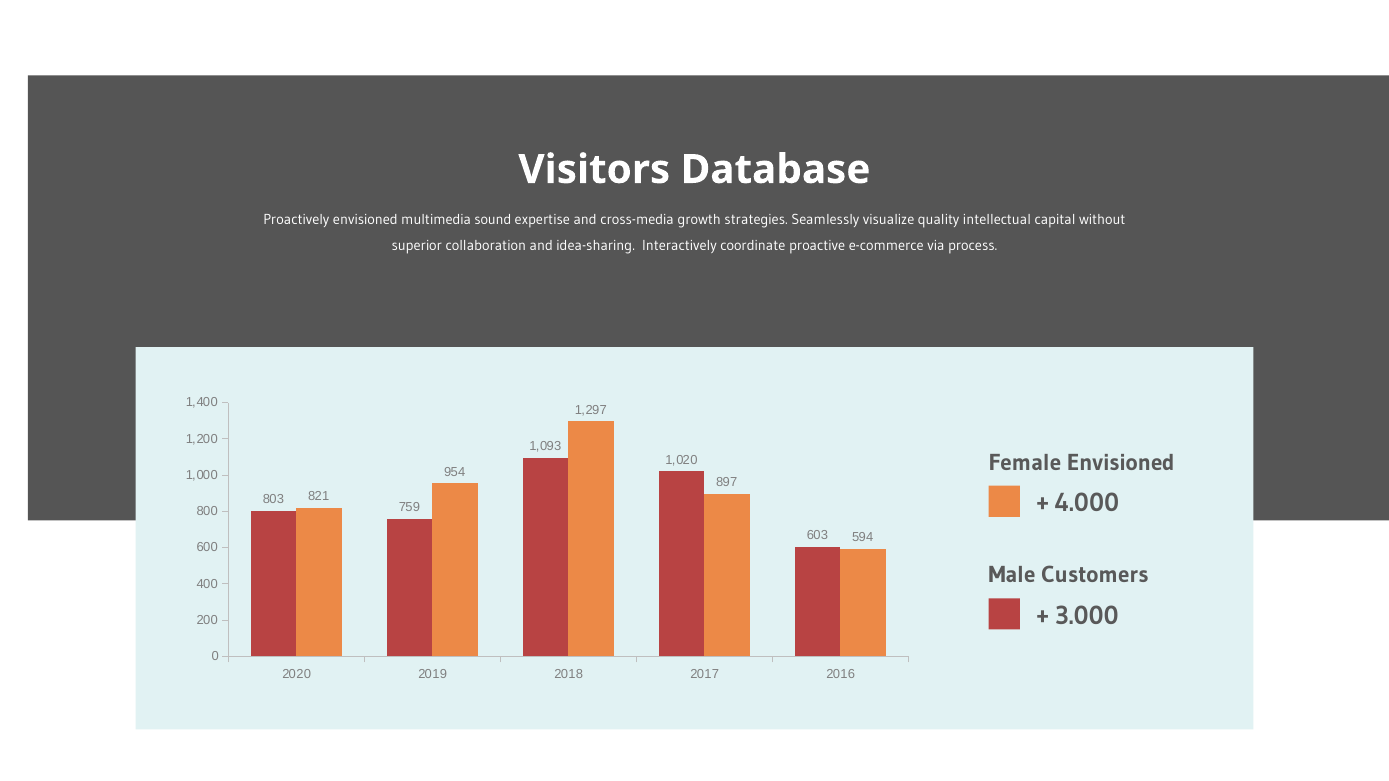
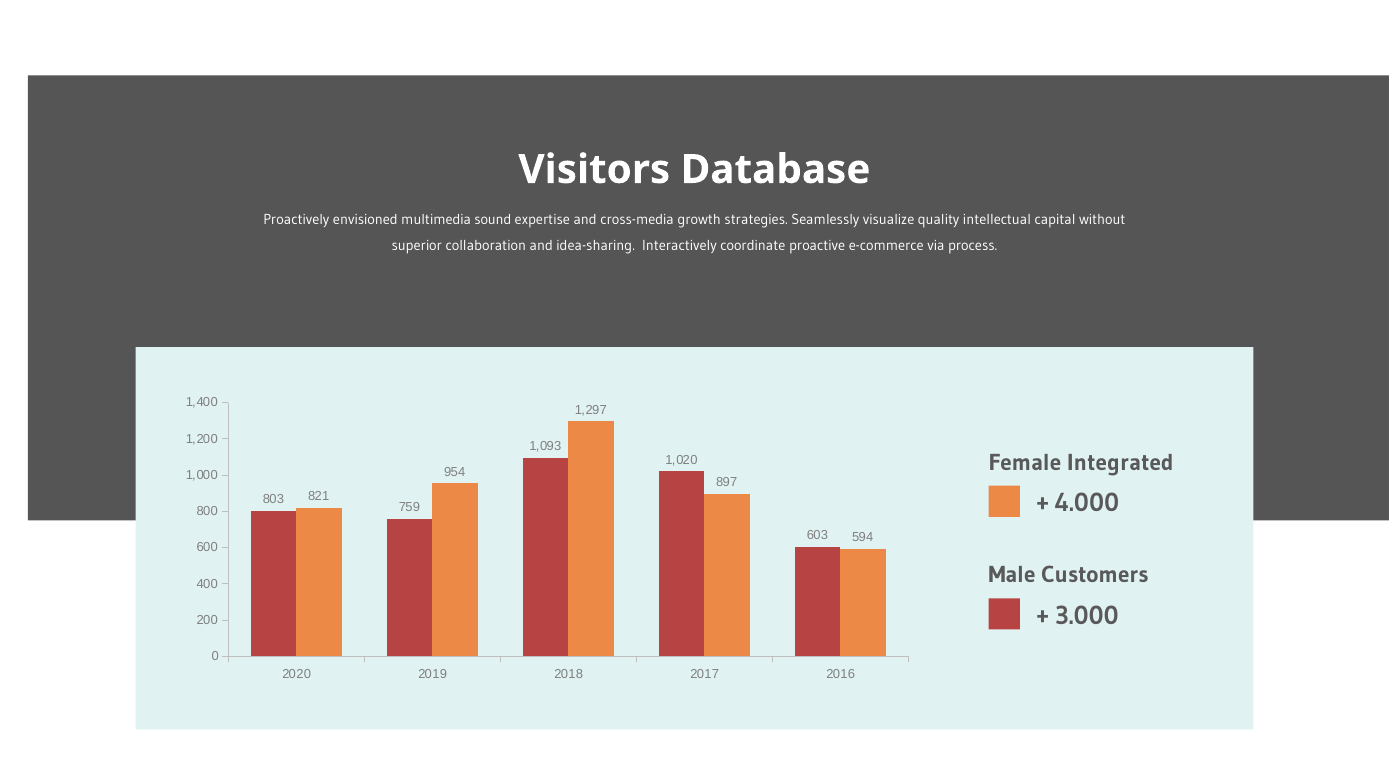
Female Envisioned: Envisioned -> Integrated
